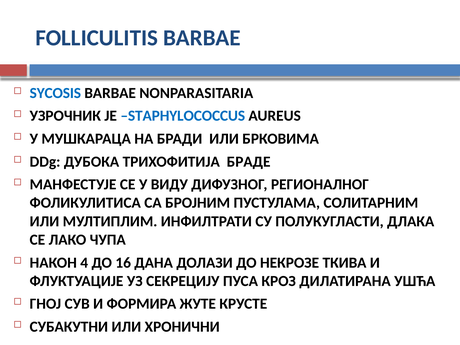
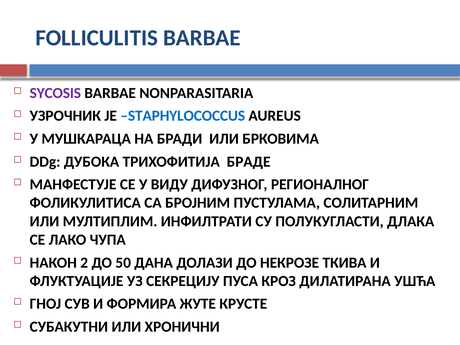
SYCOSIS colour: blue -> purple
4: 4 -> 2
16: 16 -> 50
